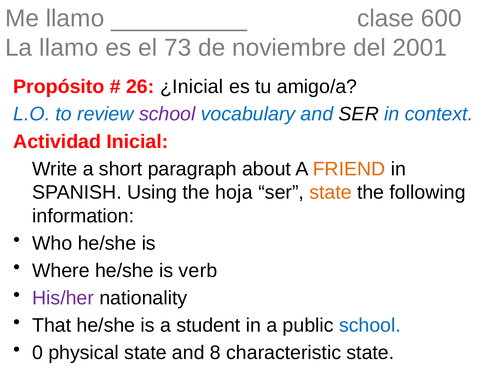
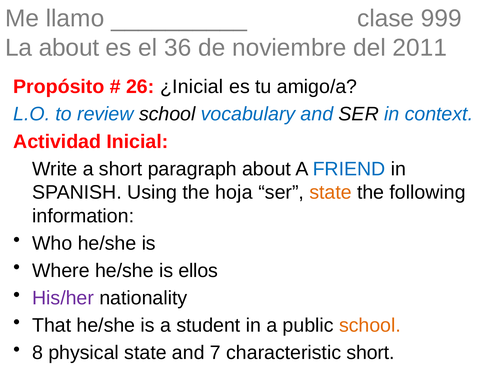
600: 600 -> 999
La llamo: llamo -> about
73: 73 -> 36
2001: 2001 -> 2011
school at (167, 114) colour: purple -> black
FRIEND colour: orange -> blue
verb: verb -> ellos
school at (370, 326) colour: blue -> orange
0: 0 -> 8
8: 8 -> 7
characteristic state: state -> short
